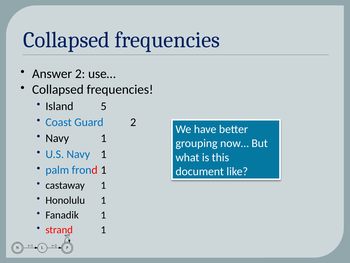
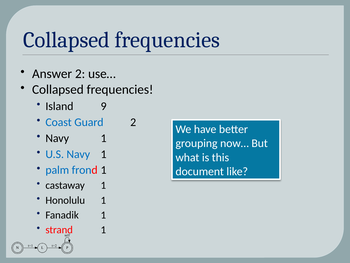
5: 5 -> 9
